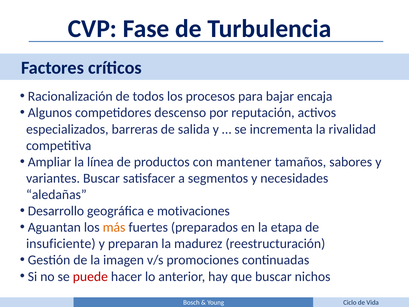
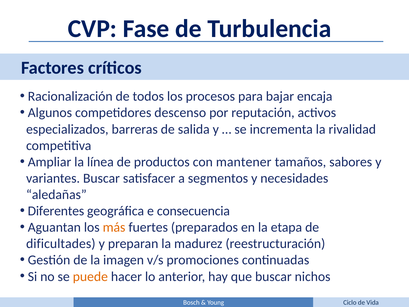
Desarrollo: Desarrollo -> Diferentes
motivaciones: motivaciones -> consecuencia
insuficiente: insuficiente -> dificultades
puede colour: red -> orange
